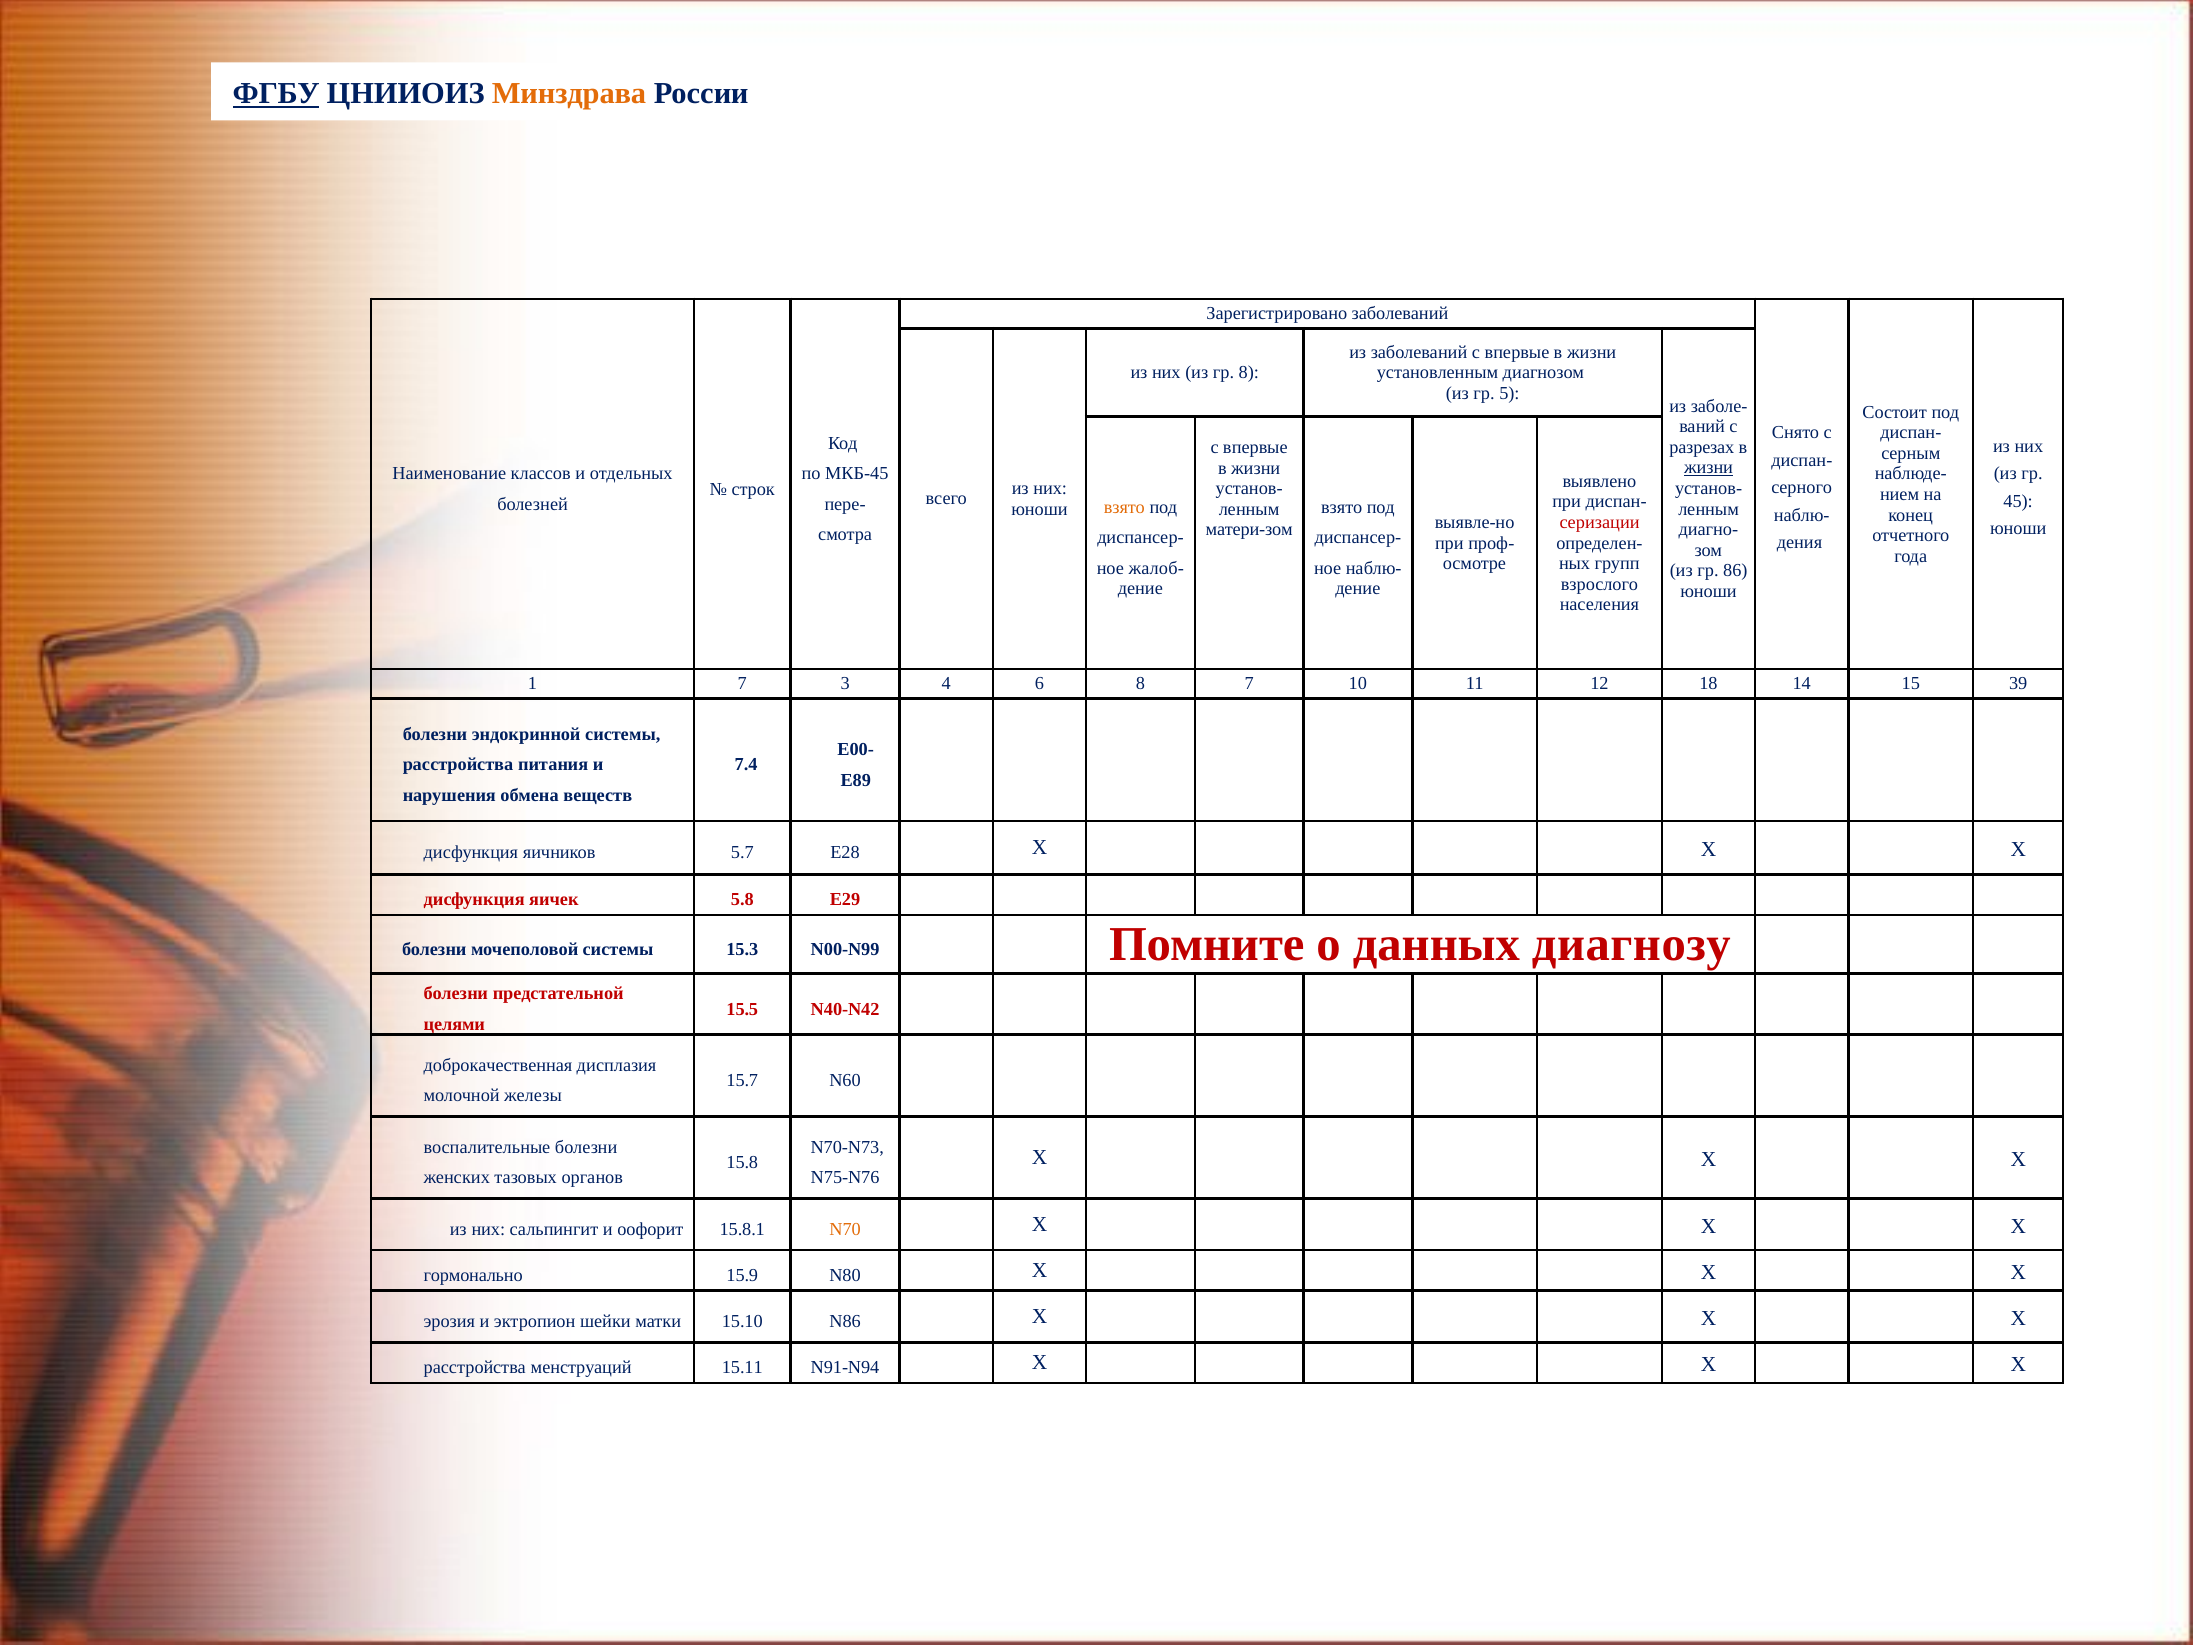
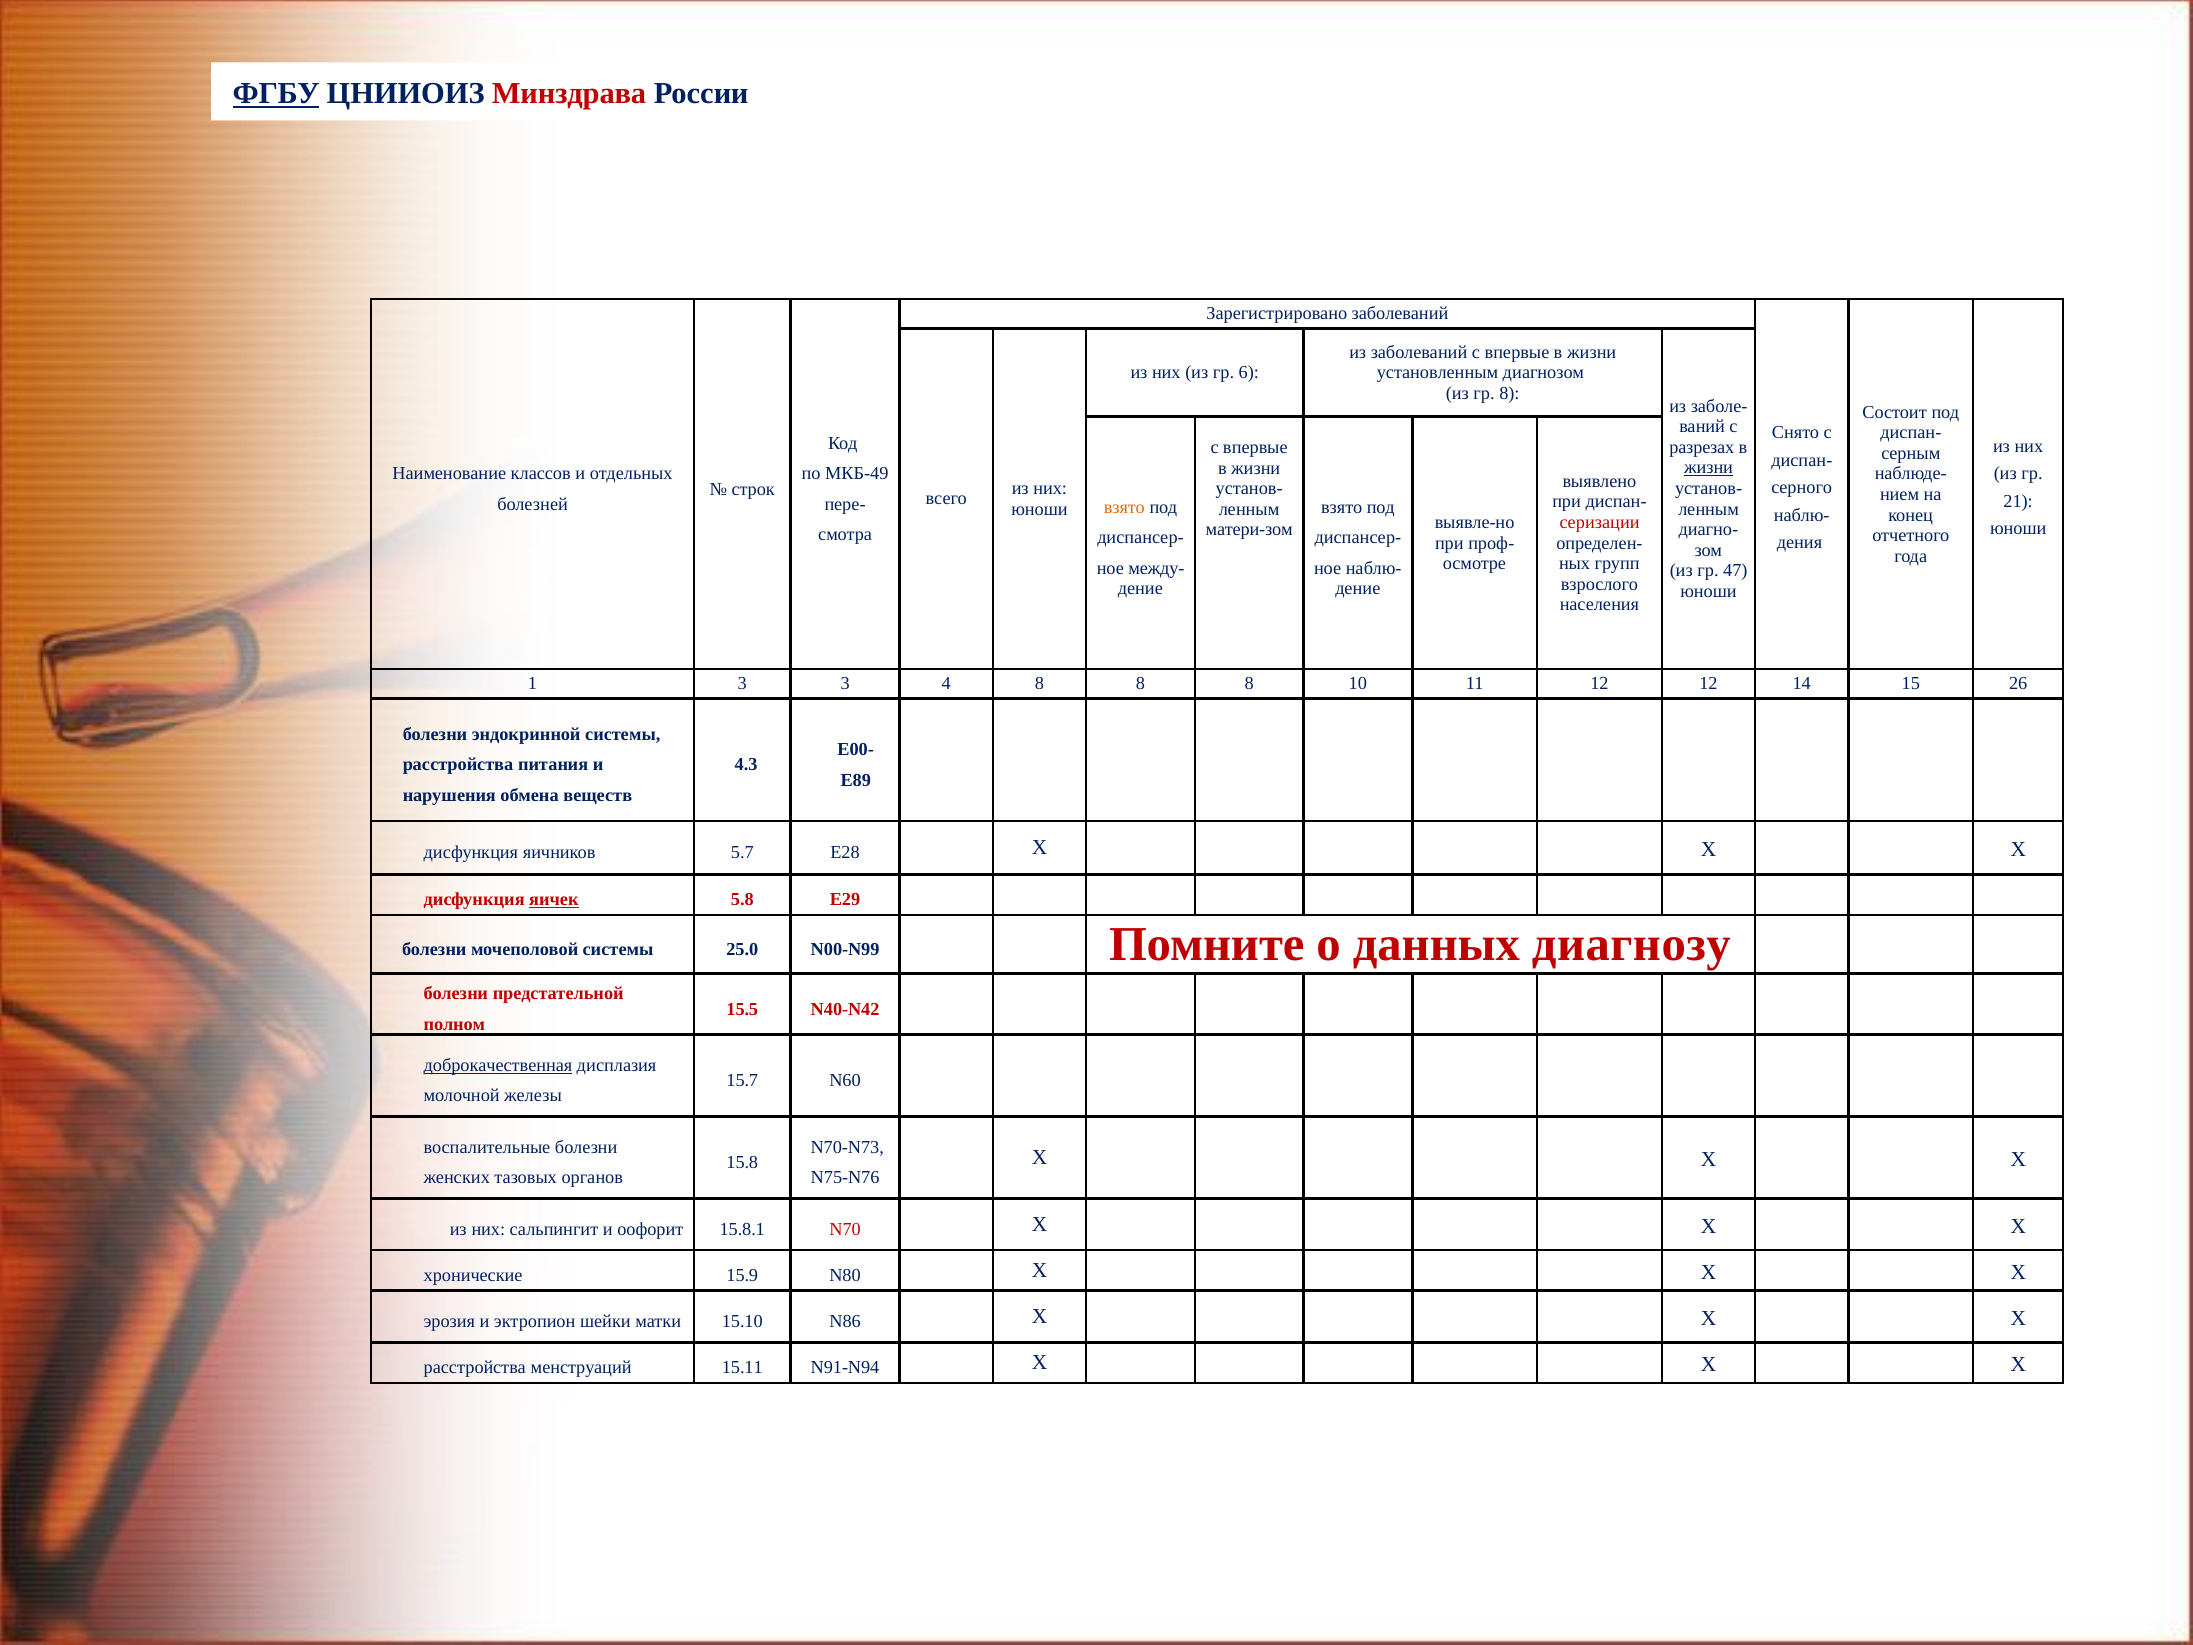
Минздрава colour: orange -> red
гр 8: 8 -> 6
гр 5: 5 -> 8
МКБ-45: МКБ-45 -> МКБ-49
45: 45 -> 21
жалоб-: жалоб- -> между-
86: 86 -> 47
1 7: 7 -> 3
4 6: 6 -> 8
7 at (1249, 684): 7 -> 8
12 18: 18 -> 12
39: 39 -> 26
7.4: 7.4 -> 4.3
яичек underline: none -> present
15.3: 15.3 -> 25.0
целями: целями -> полном
доброкачественная underline: none -> present
N70 colour: orange -> red
гормонально: гормонально -> хронические
